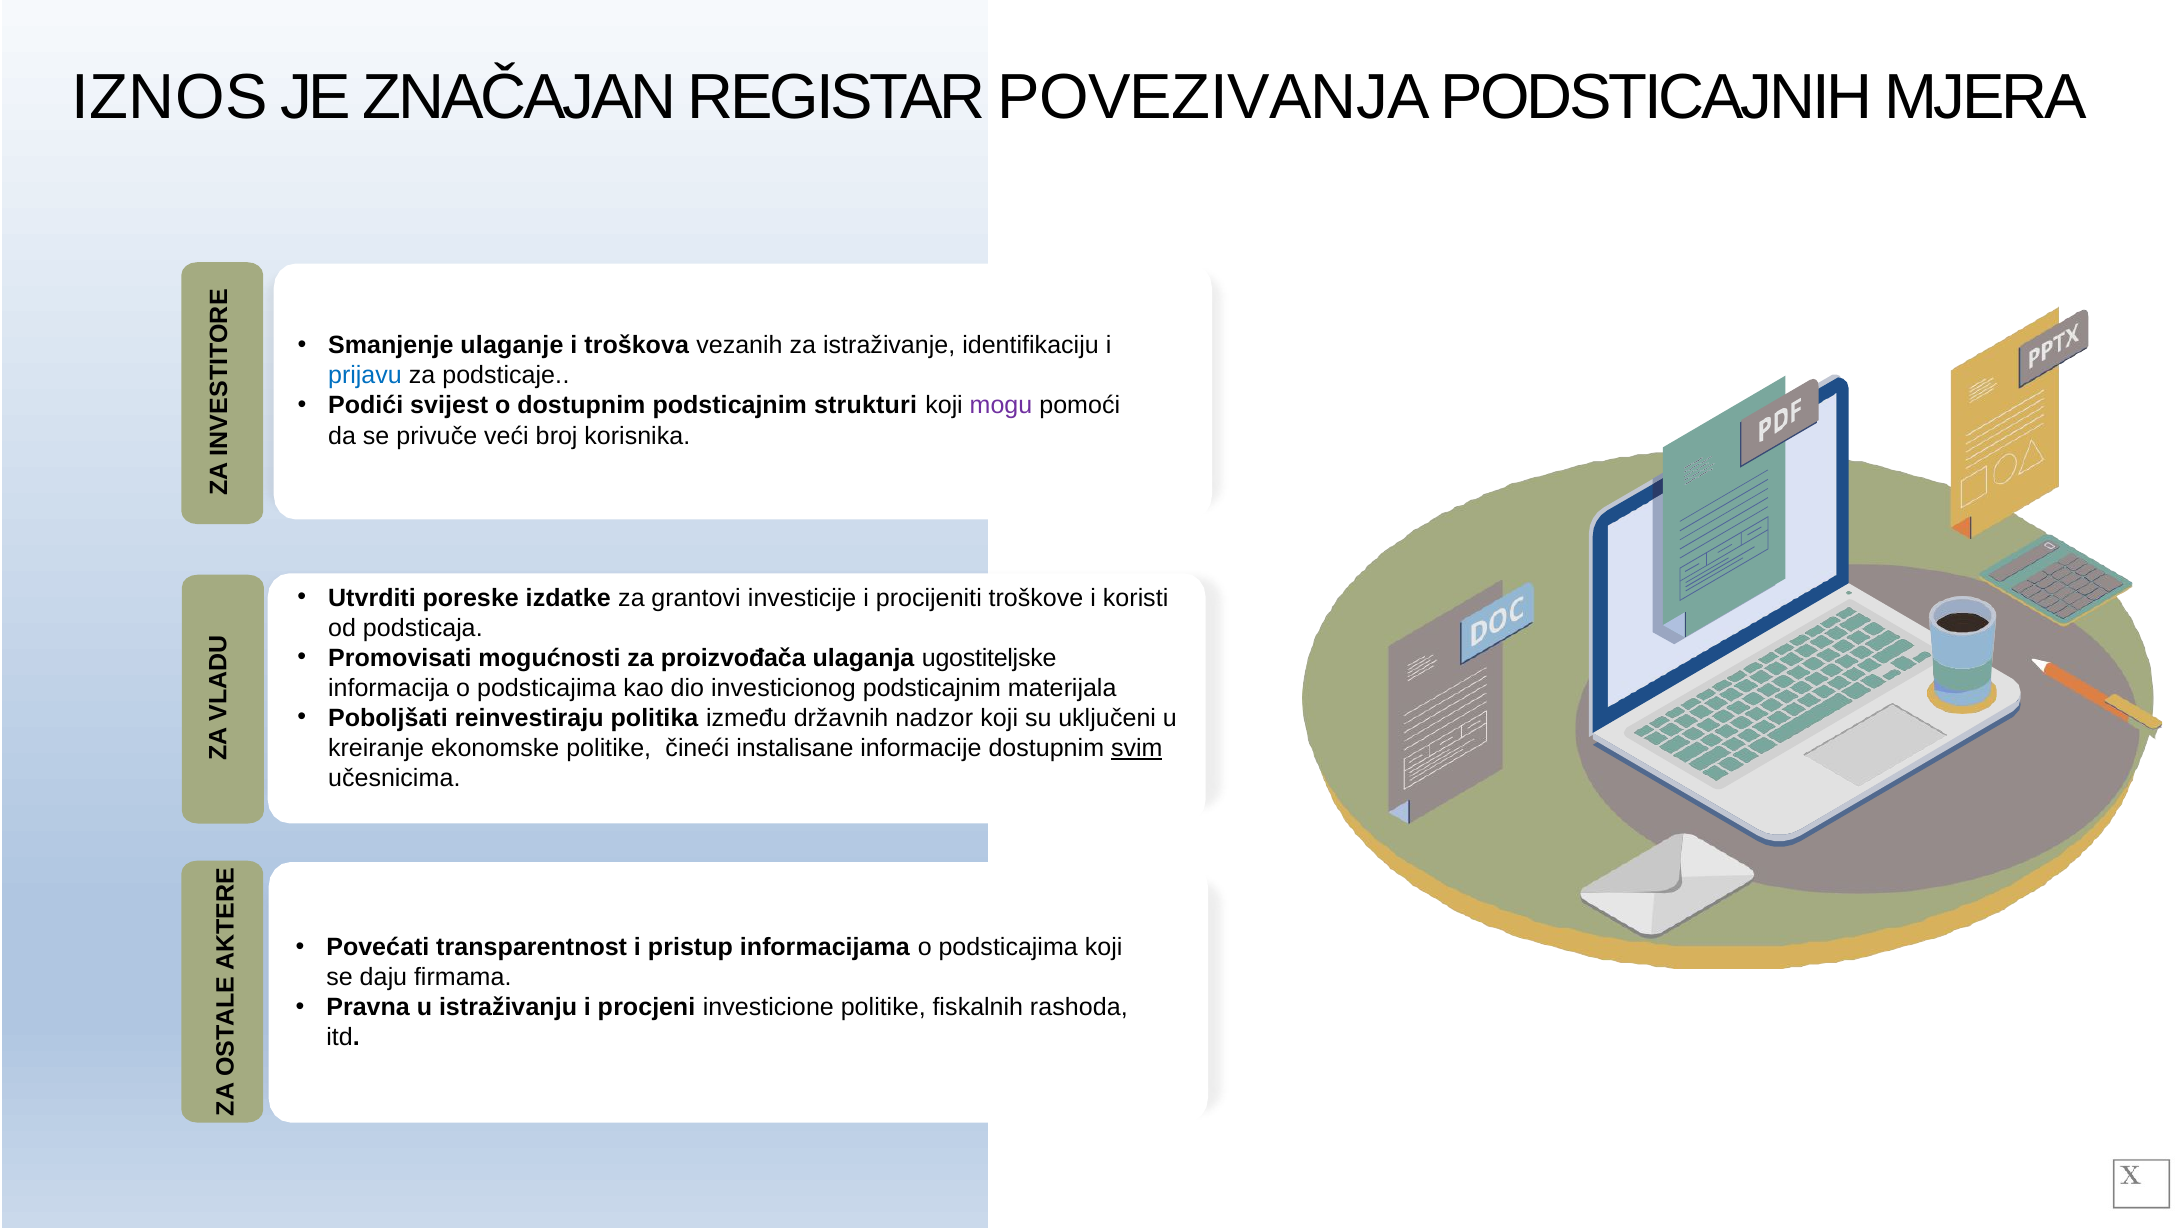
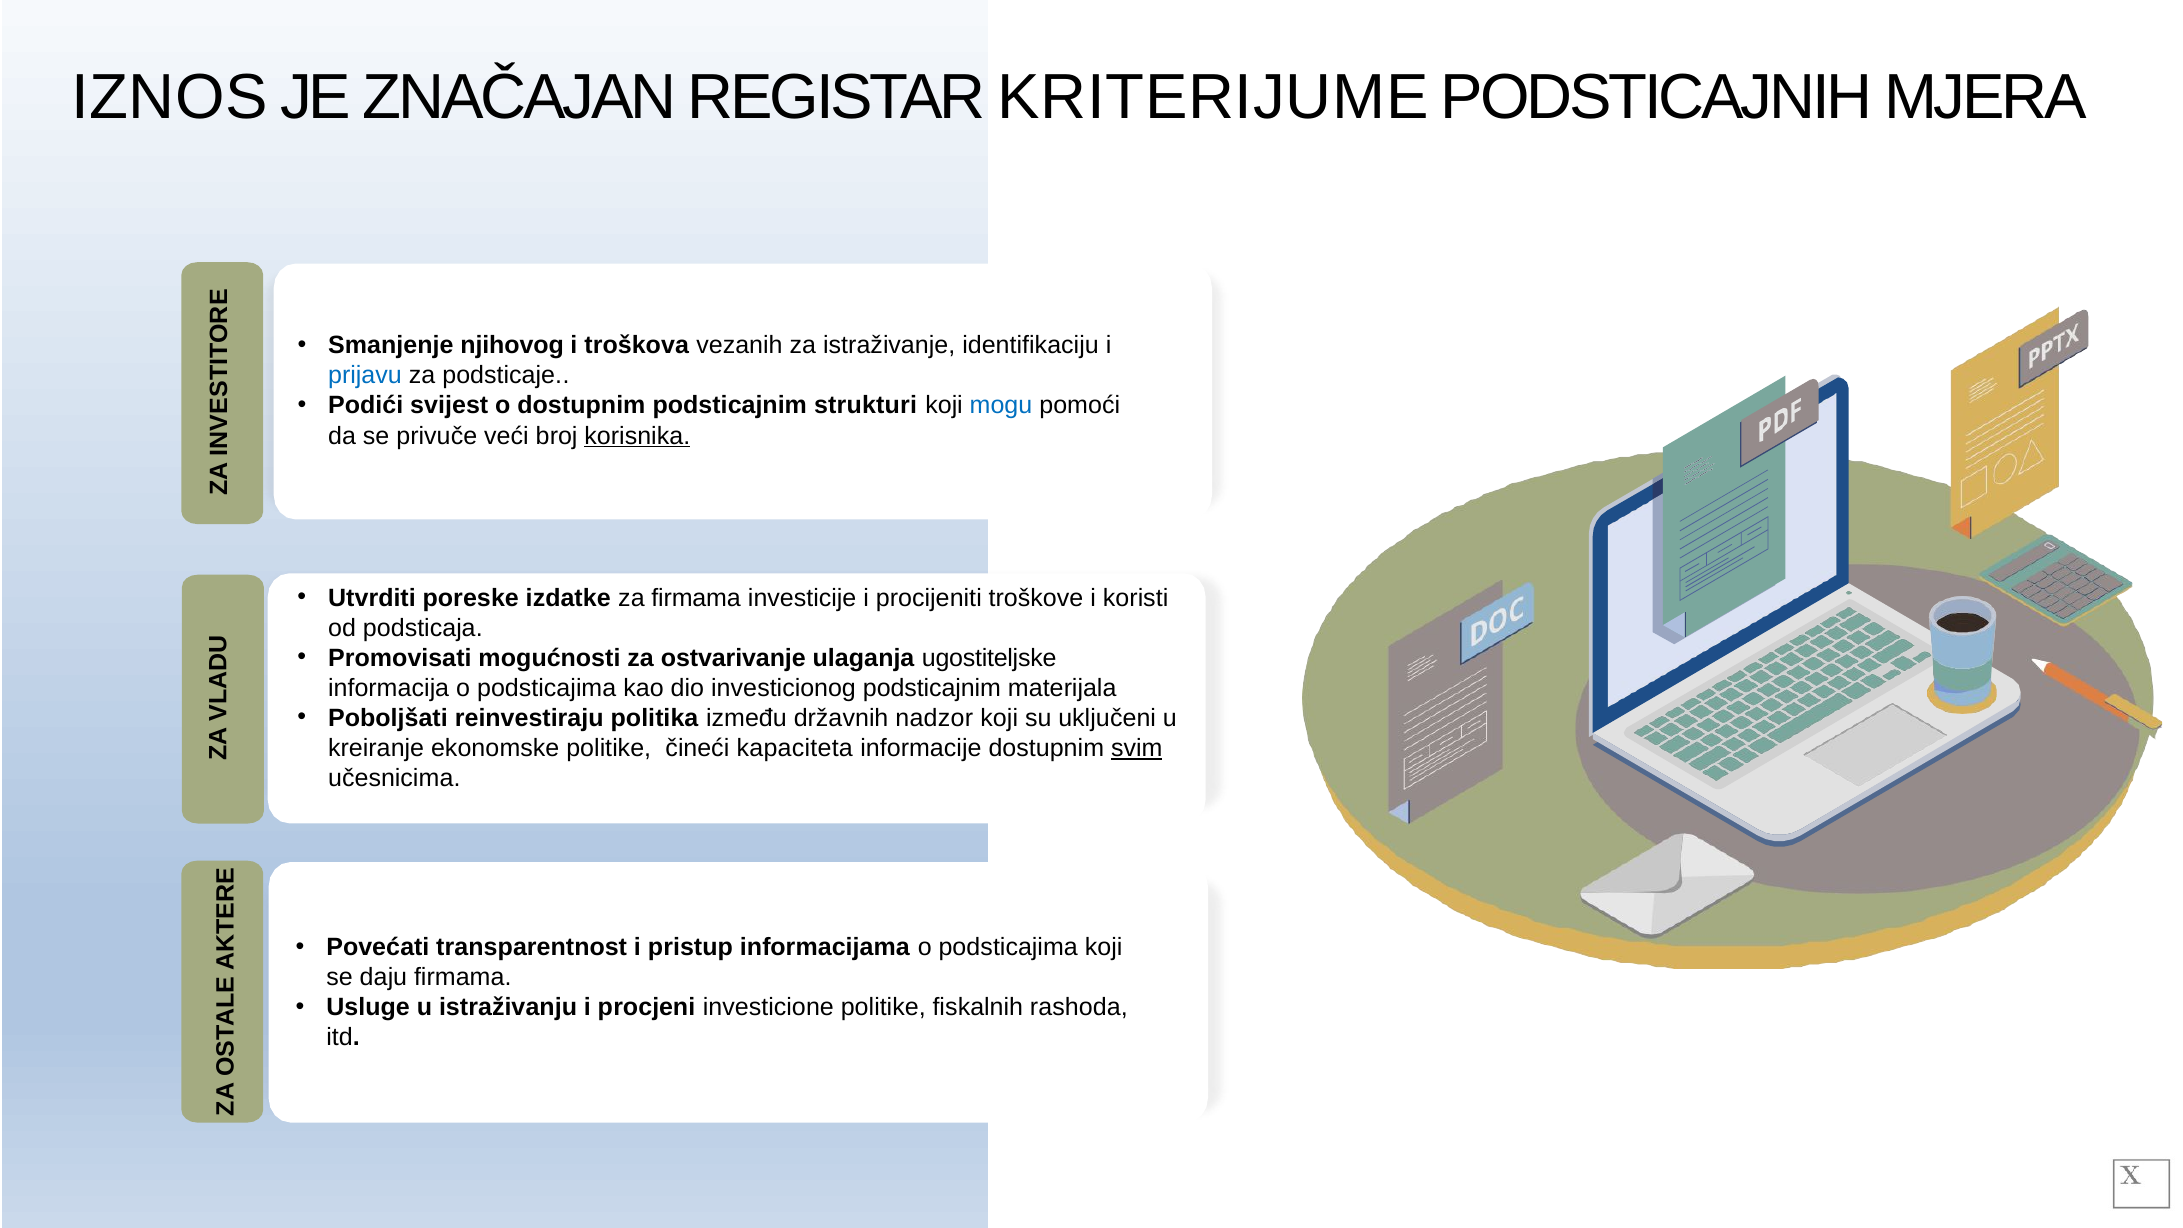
POVEZIVANJA: POVEZIVANJA -> KRITERIJUME
ulaganje: ulaganje -> njihovog
mogu colour: purple -> blue
korisnika underline: none -> present
za grantovi: grantovi -> firmama
proizvođača: proizvođača -> ostvarivanje
instalisane: instalisane -> kapaciteta
Pravna: Pravna -> Usluge
